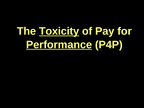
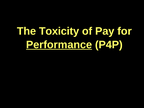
Toxicity underline: present -> none
